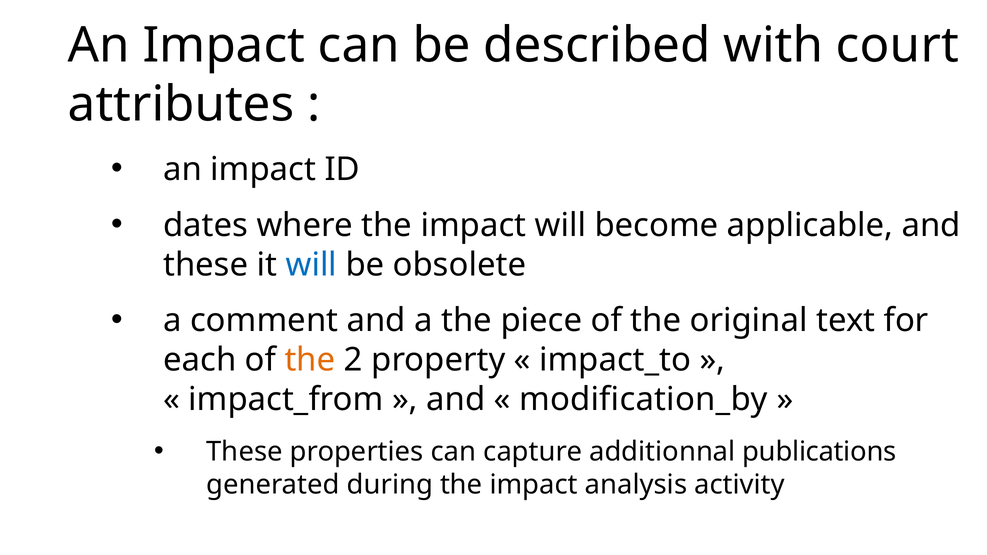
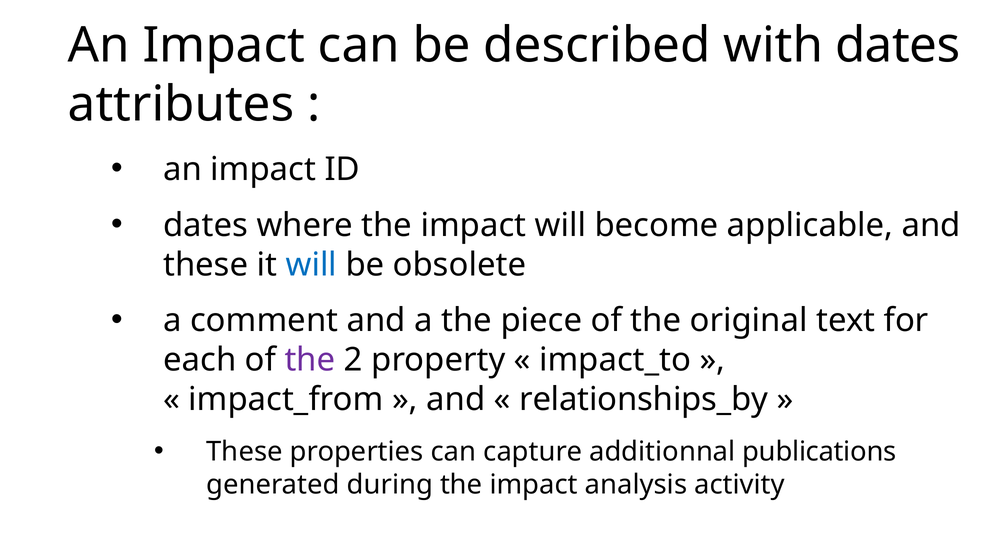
with court: court -> dates
the at (310, 360) colour: orange -> purple
modification_by: modification_by -> relationships_by
